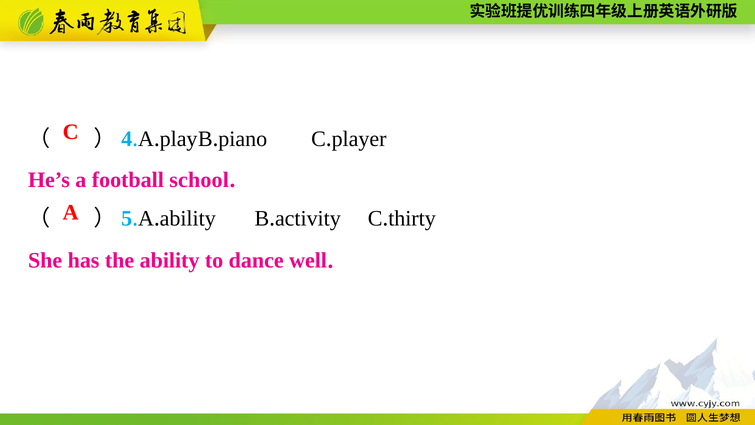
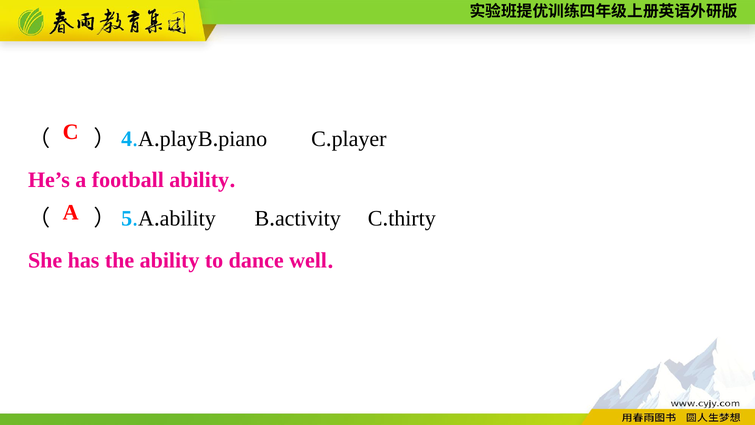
football school: school -> ability
